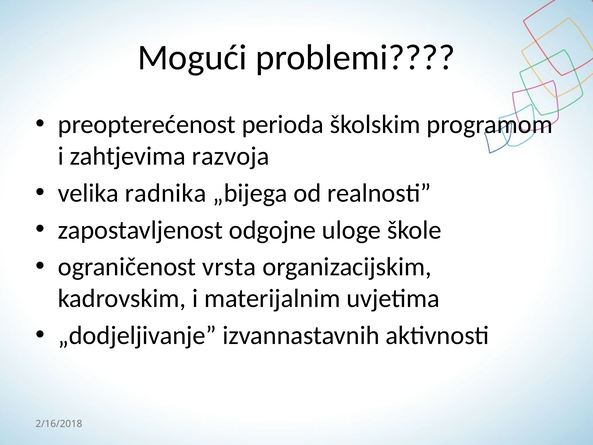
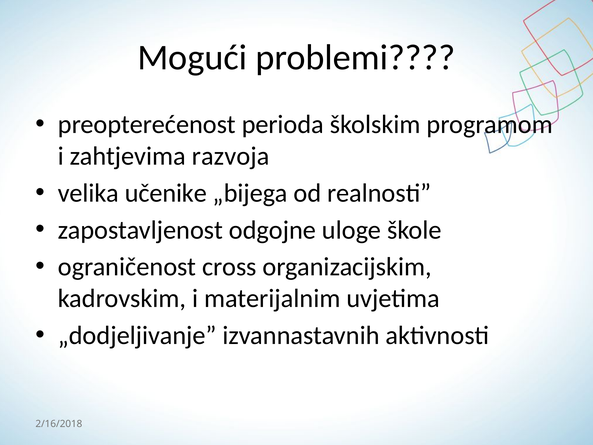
radnika: radnika -> učenike
vrsta: vrsta -> cross
